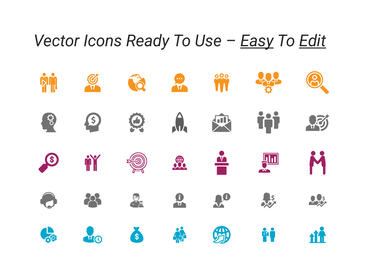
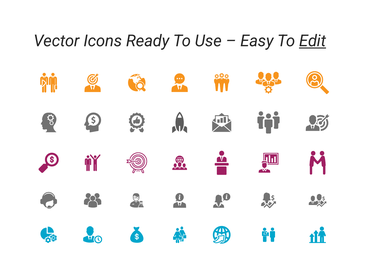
Easy underline: present -> none
